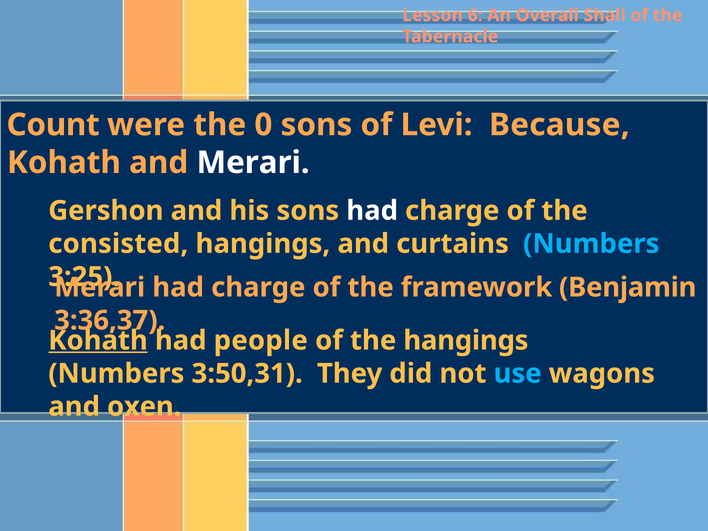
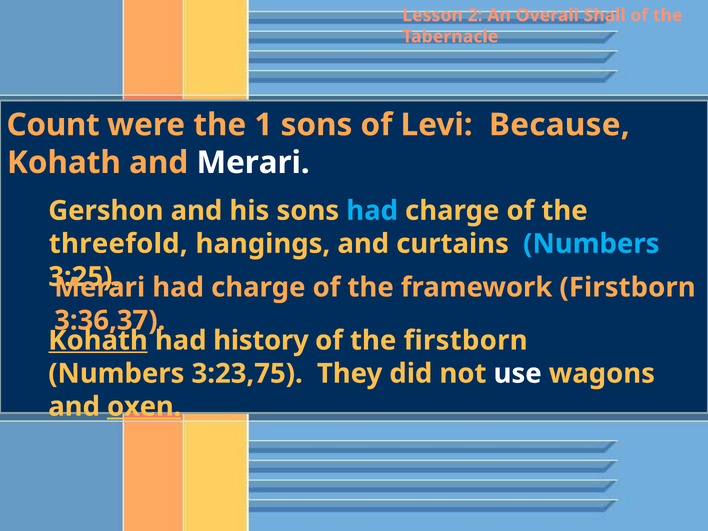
6: 6 -> 2
0: 0 -> 1
had at (372, 211) colour: white -> light blue
consisted: consisted -> threefold
framework Benjamin: Benjamin -> Firstborn
people: people -> history
the hangings: hangings -> firstborn
3:50,31: 3:50,31 -> 3:23,75
use colour: light blue -> white
oxen underline: none -> present
